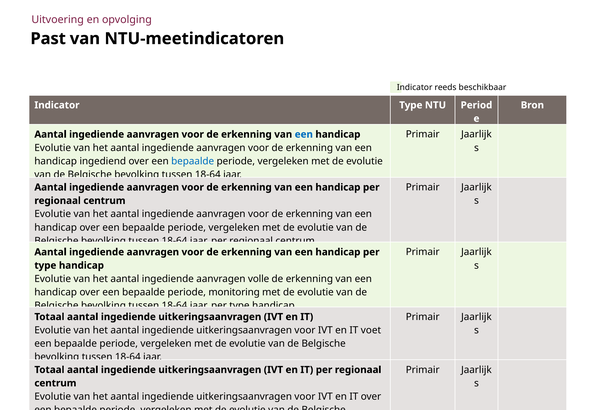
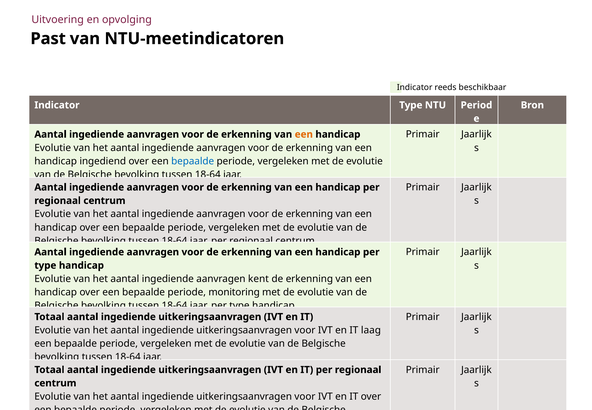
een at (304, 134) colour: blue -> orange
volle: volle -> kent
voet: voet -> laag
